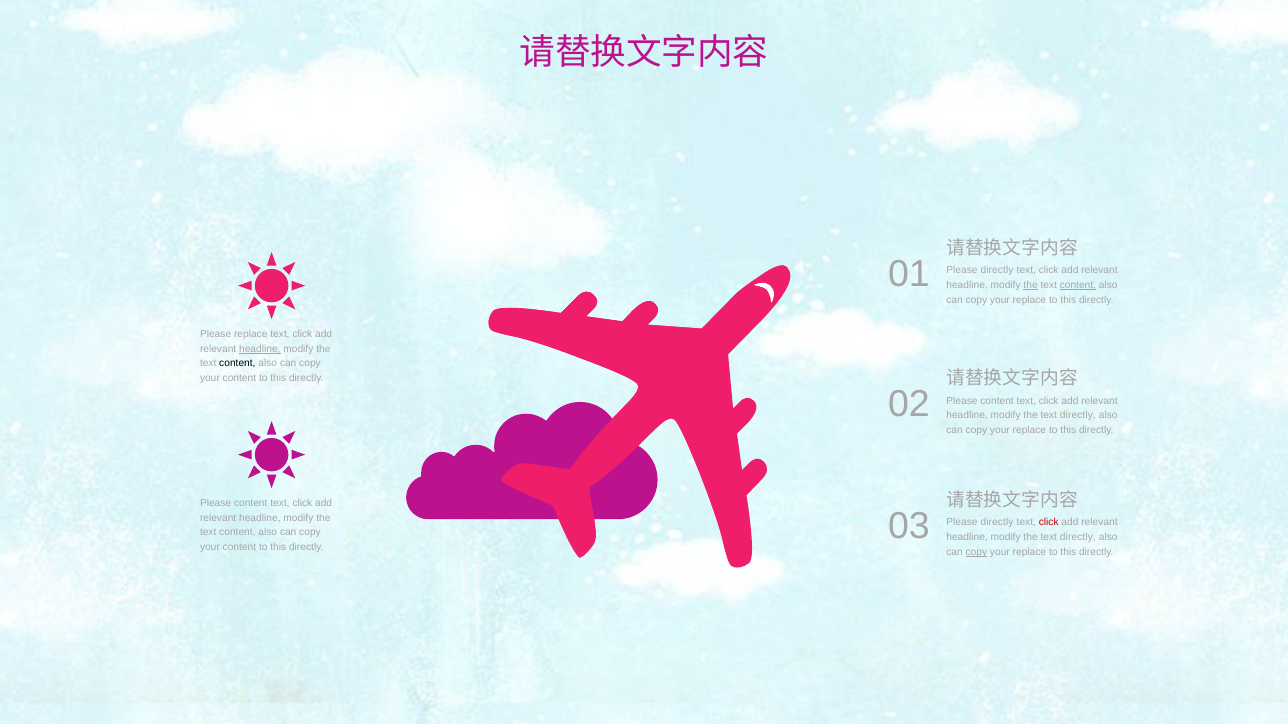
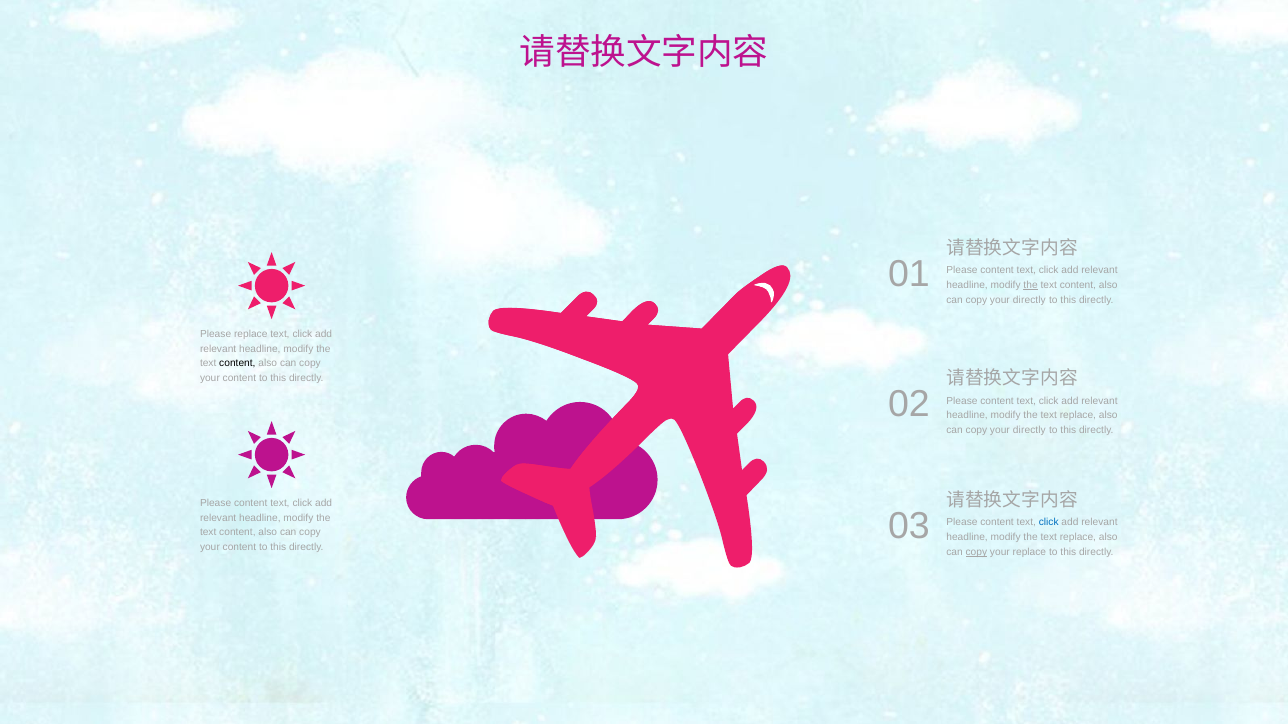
01 Please directly: directly -> content
content at (1078, 285) underline: present -> none
replace at (1029, 300): replace -> directly
headline at (260, 349) underline: present -> none
directly at (1078, 416): directly -> replace
replace at (1029, 430): replace -> directly
03 Please directly: directly -> content
click at (1049, 523) colour: red -> blue
directly at (1078, 537): directly -> replace
